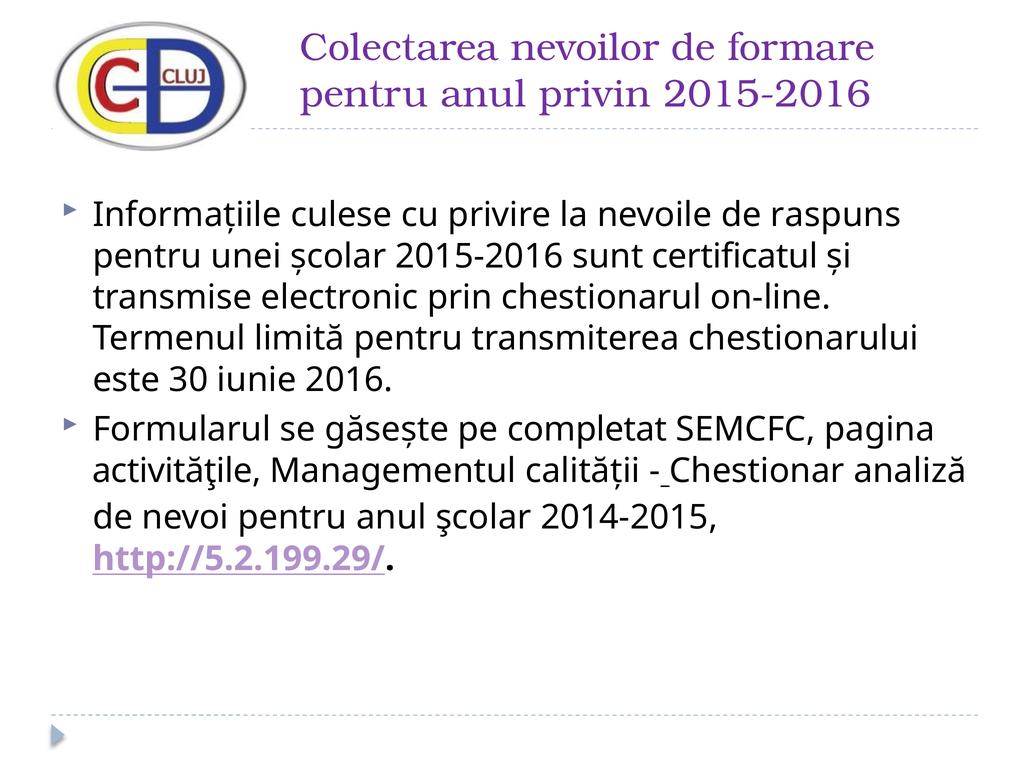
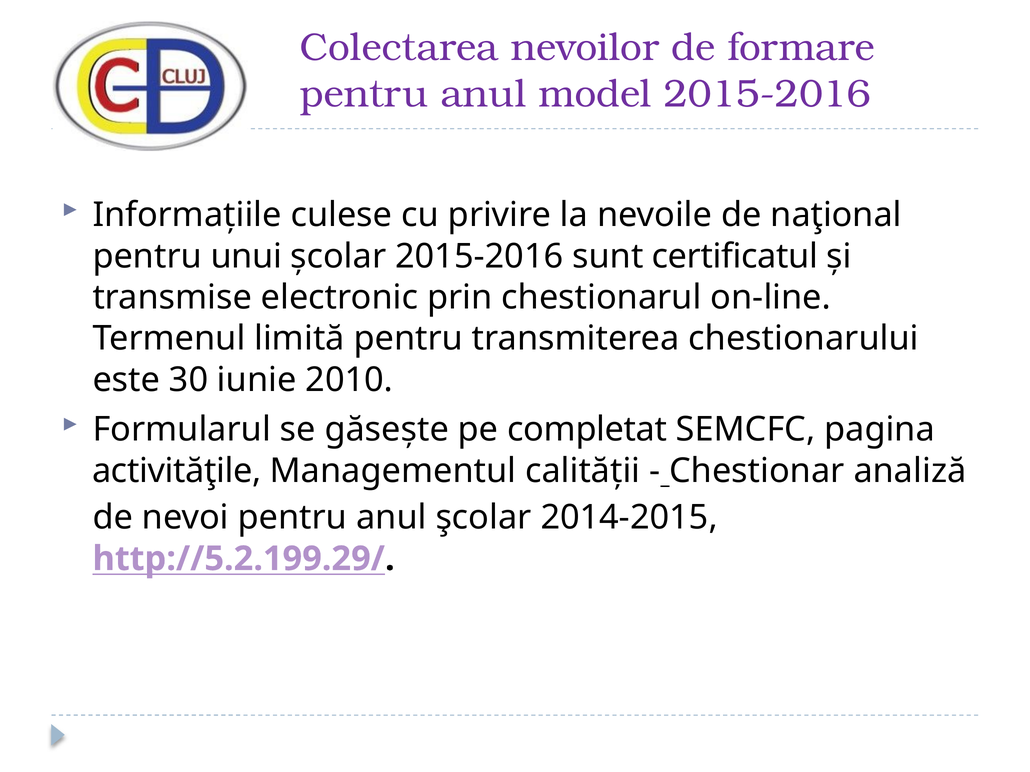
privin: privin -> model
raspuns: raspuns -> naţional
unei: unei -> unui
2016: 2016 -> 2010
